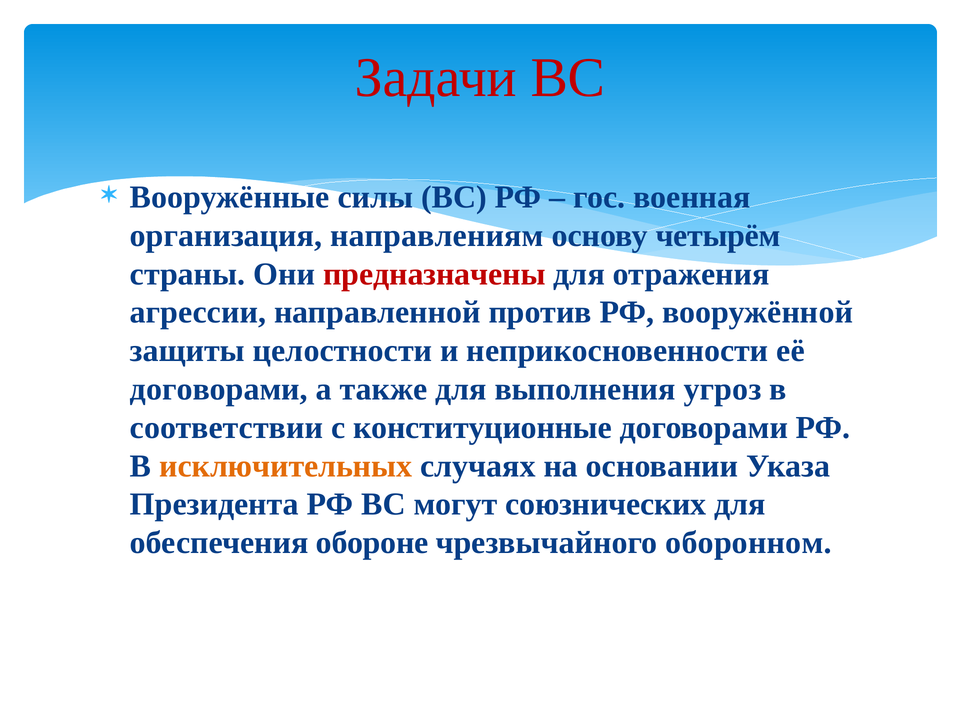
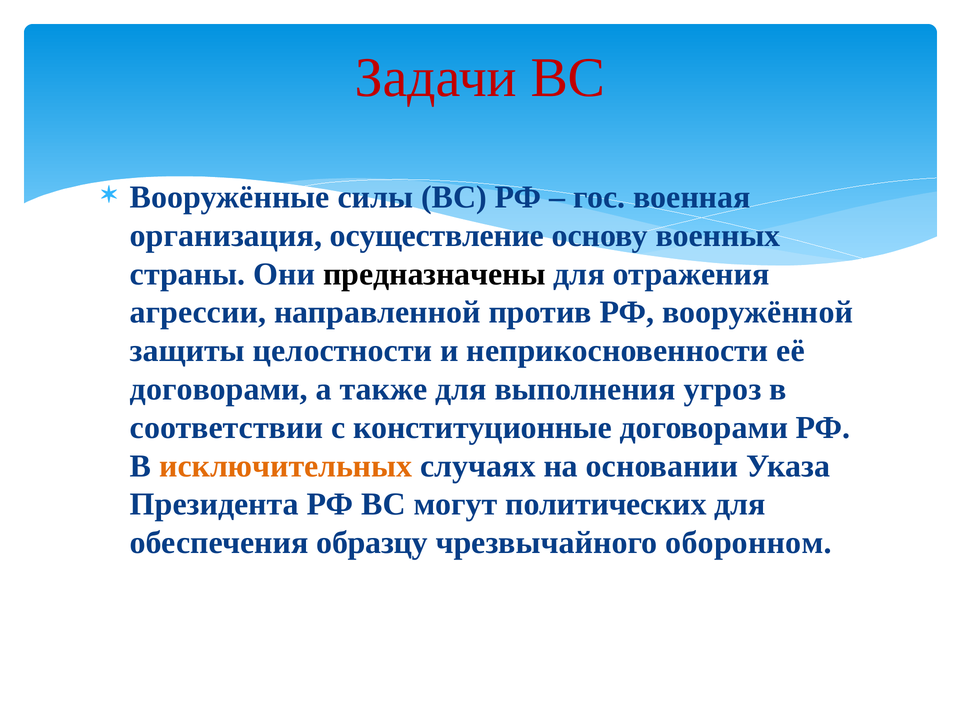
направлениям: направлениям -> осуществление
четырём: четырём -> военных
предназначены colour: red -> black
союзнических: союзнических -> политических
обороне: обороне -> образцу
